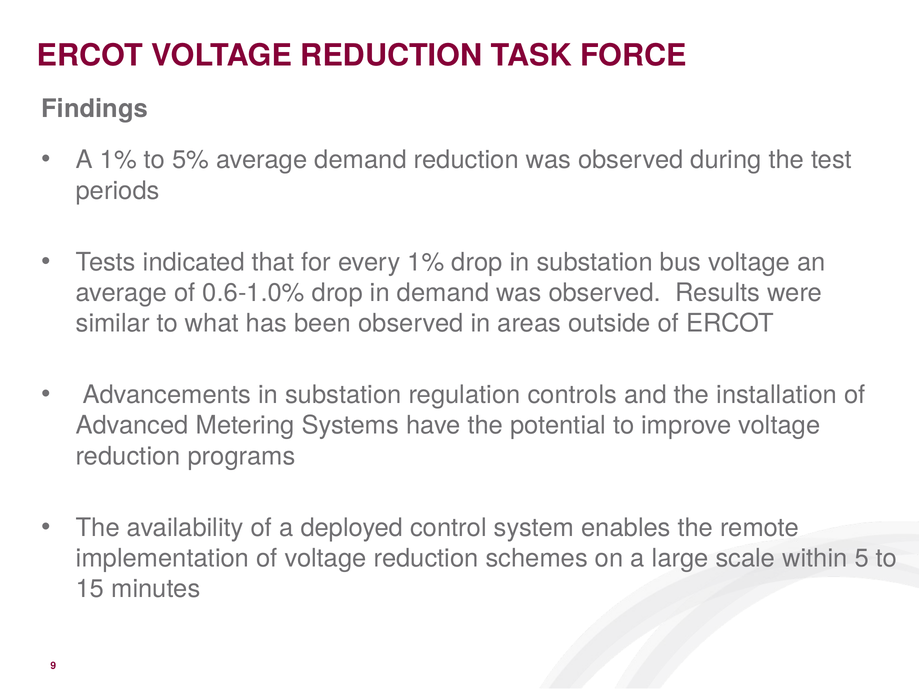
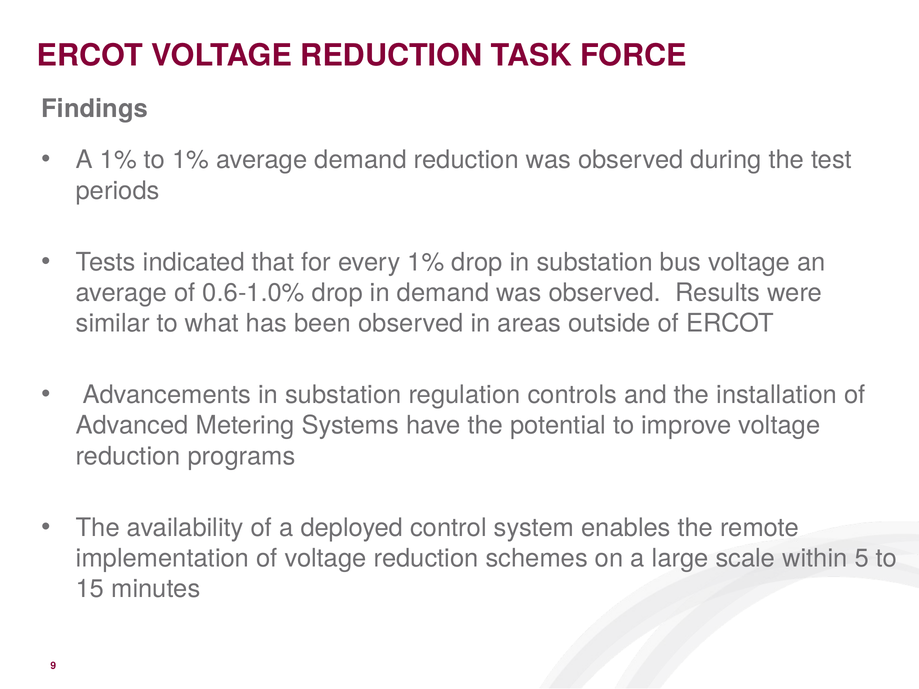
to 5%: 5% -> 1%
